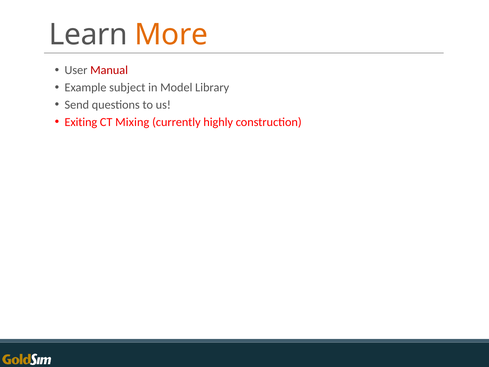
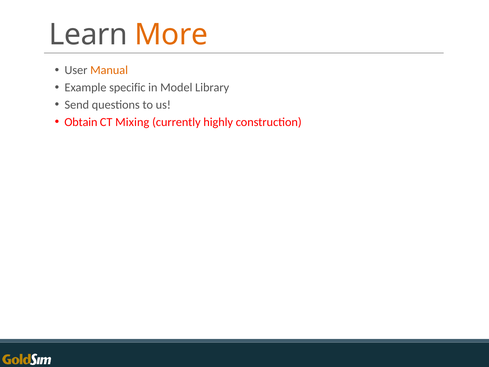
Manual colour: red -> orange
subject: subject -> specific
Exiting: Exiting -> Obtain
